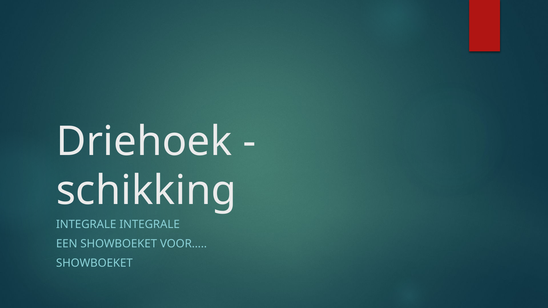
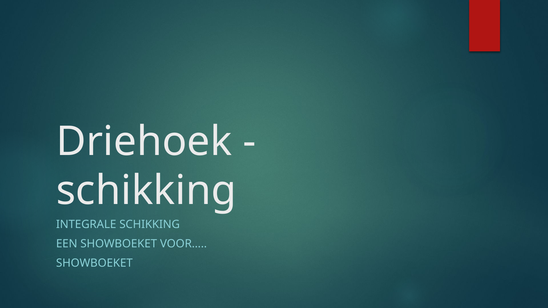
INTEGRALE INTEGRALE: INTEGRALE -> SCHIKKING
